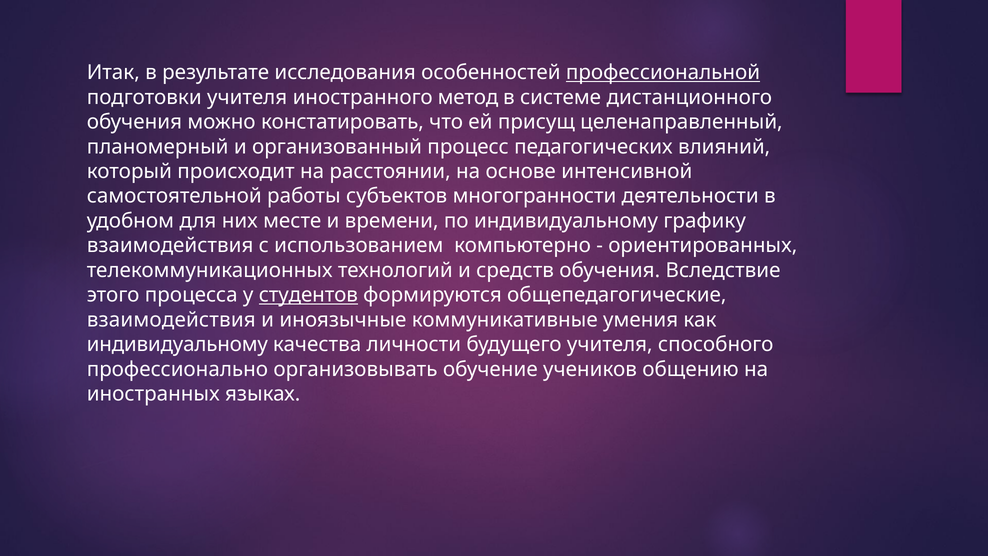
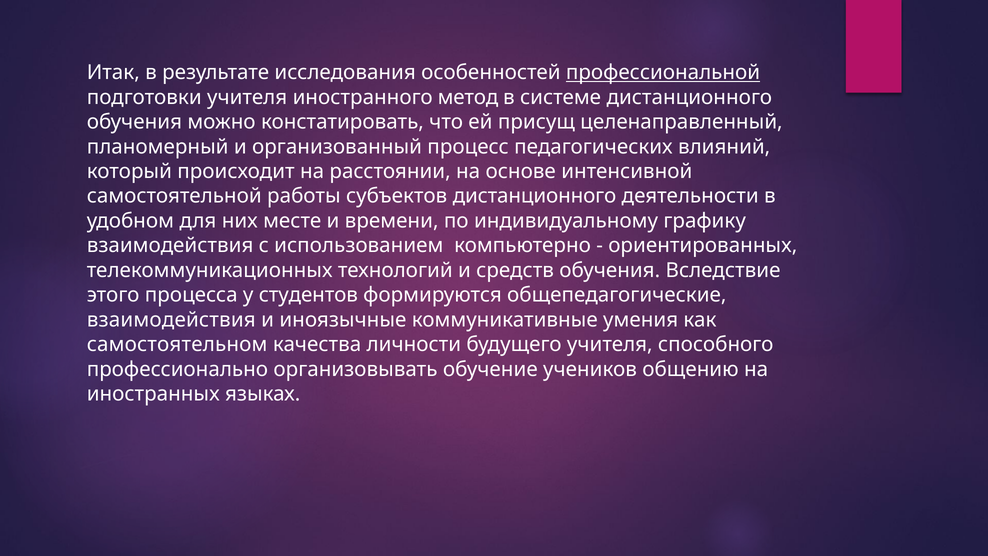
субъектов многогранности: многогранности -> дистанционного
студентов underline: present -> none
индивидуальному at (177, 344): индивидуальному -> самостоятельном
